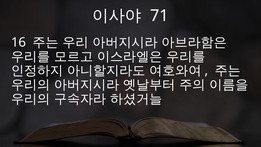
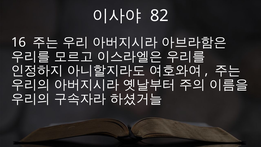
71: 71 -> 82
